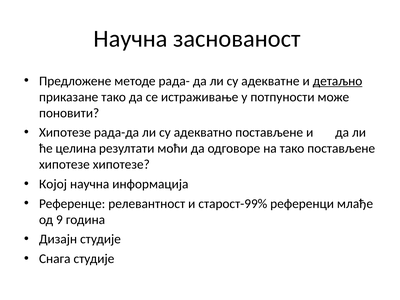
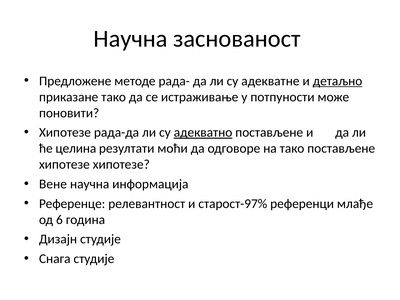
адекватно underline: none -> present
Којој: Којој -> Вене
старост-99%: старост-99% -> старост-97%
9: 9 -> 6
